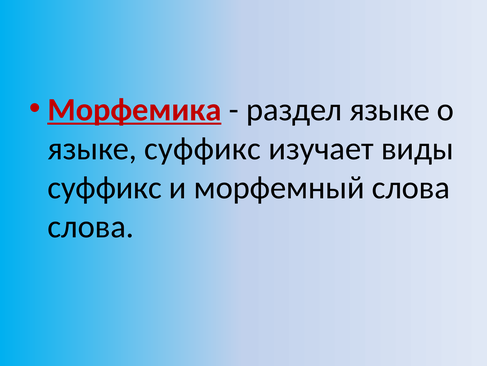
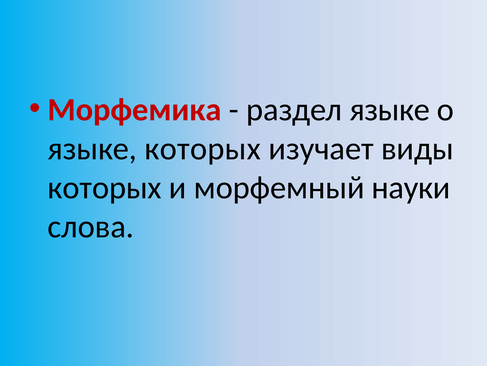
Морфемика underline: present -> none
языке суффикс: суффикс -> которых
суффикс at (105, 187): суффикс -> которых
морфемный слова: слова -> науки
